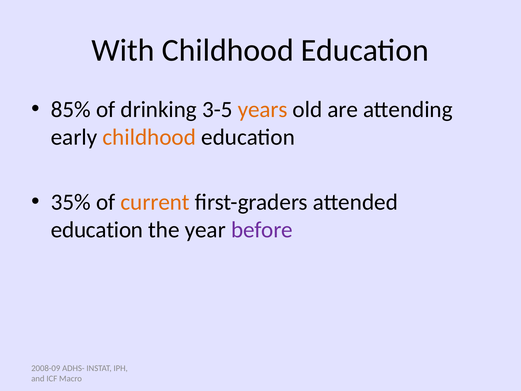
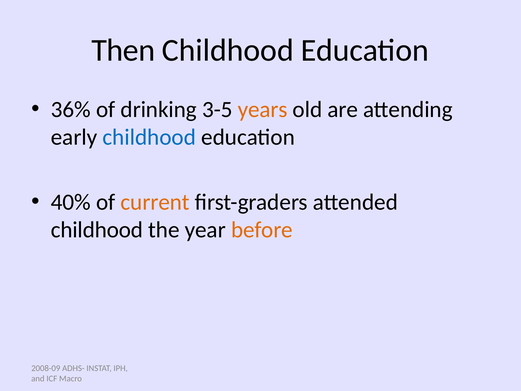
With: With -> Then
85%: 85% -> 36%
childhood at (149, 137) colour: orange -> blue
35%: 35% -> 40%
education at (97, 230): education -> childhood
before colour: purple -> orange
